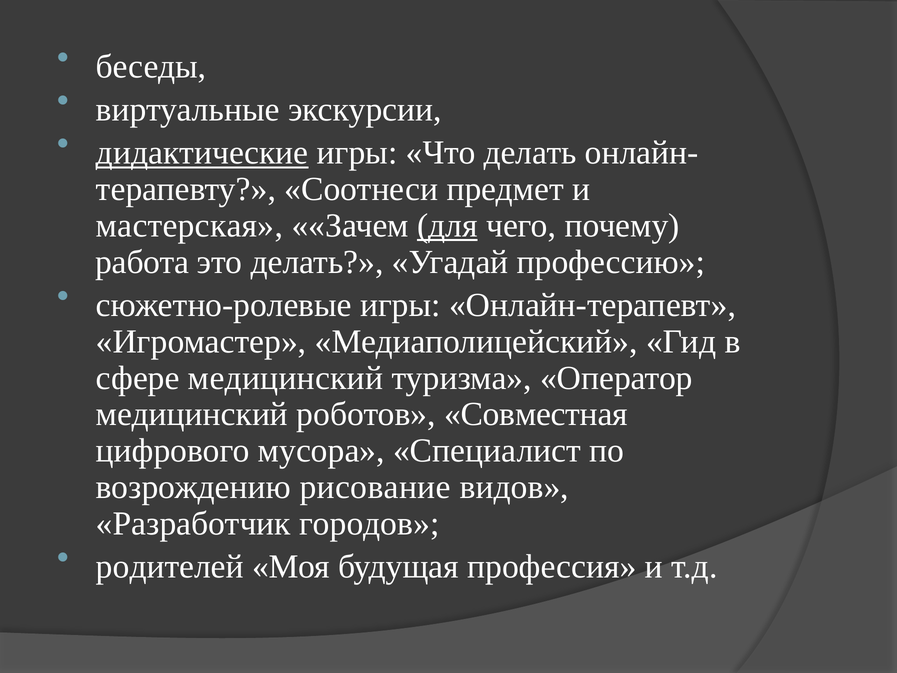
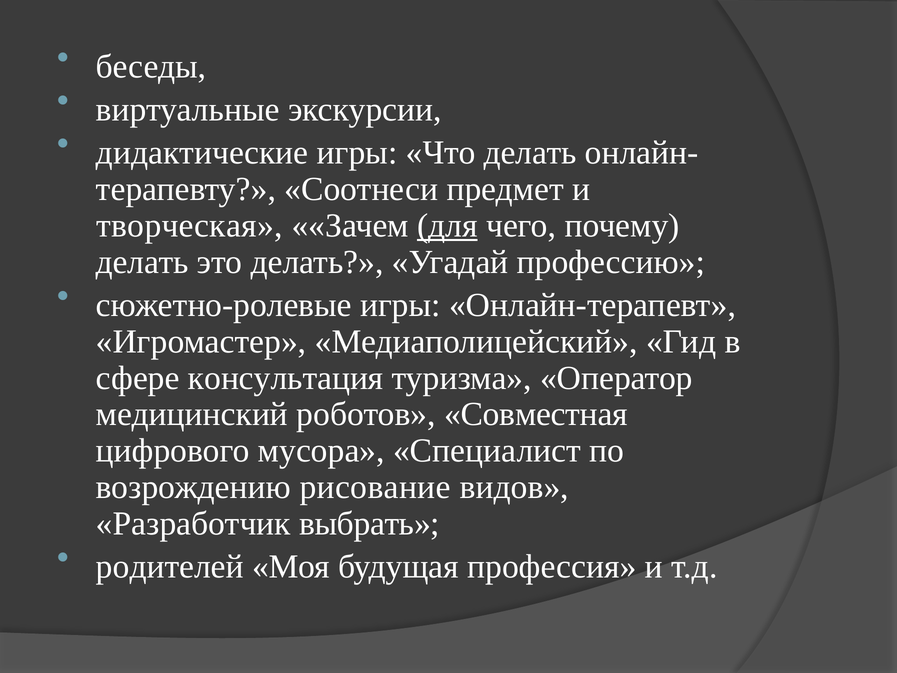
дидактические underline: present -> none
мастерская: мастерская -> творческая
работа at (142, 262): работа -> делать
сфере медицинский: медицинский -> консультация
городов: городов -> выбрать
